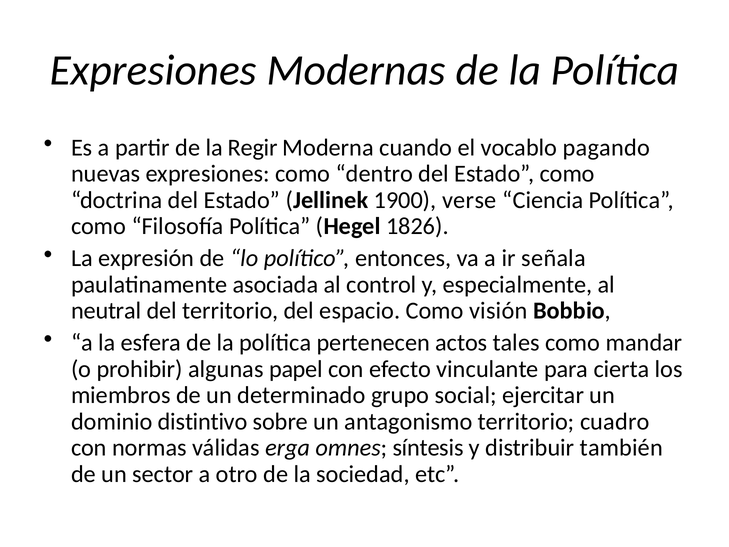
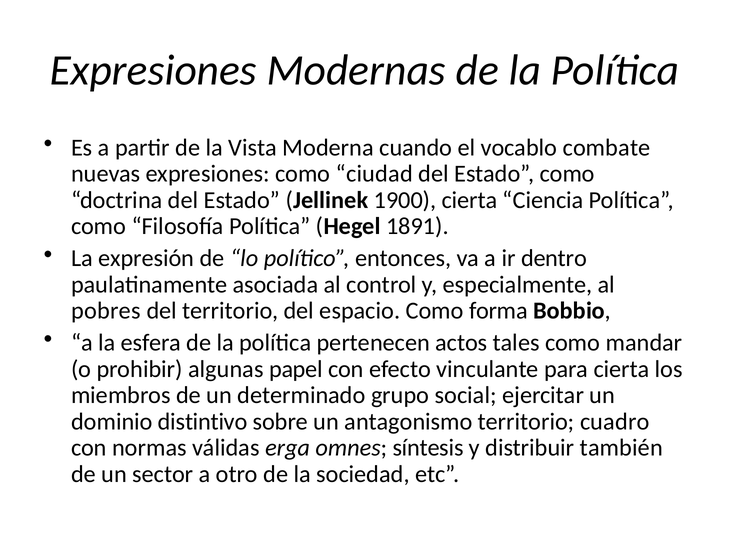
Regir: Regir -> Vista
pagando: pagando -> combate
dentro: dentro -> ciudad
1900 verse: verse -> cierta
1826: 1826 -> 1891
señala: señala -> dentro
neutral: neutral -> pobres
visión: visión -> forma
